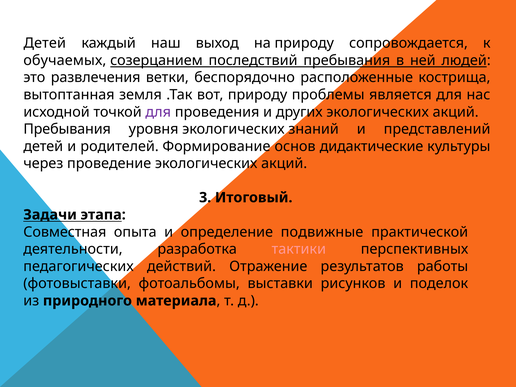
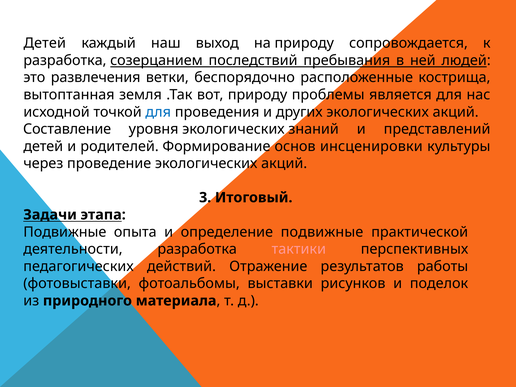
обучаемых at (65, 60): обучаемых -> разработка
для at (158, 112) colour: purple -> blue
Пребывания at (67, 129): Пребывания -> Составление
дидактические: дидактические -> инсценировки
Совместная at (65, 232): Совместная -> Подвижные
